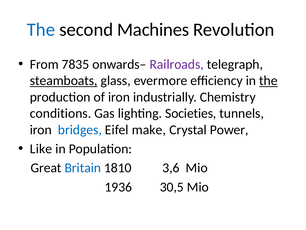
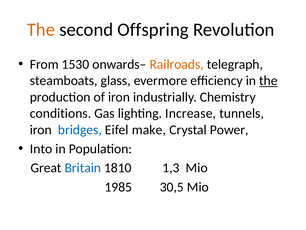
The at (41, 30) colour: blue -> orange
Machines: Machines -> Offspring
7835: 7835 -> 1530
Railroads colour: purple -> orange
steamboats underline: present -> none
Societies: Societies -> Increase
Like: Like -> Into
3,6: 3,6 -> 1,3
1936: 1936 -> 1985
